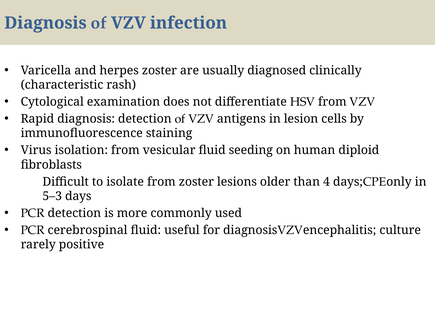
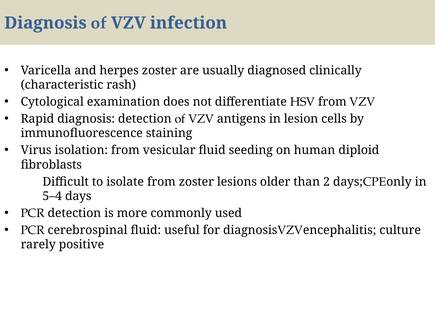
4: 4 -> 2
5–3: 5–3 -> 5–4
